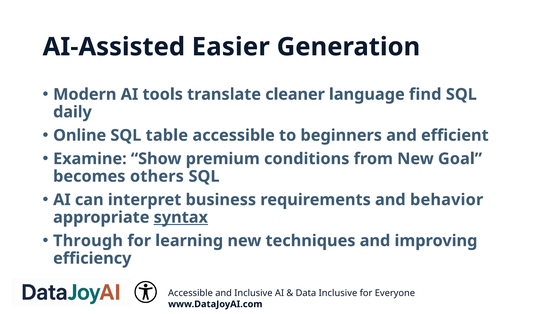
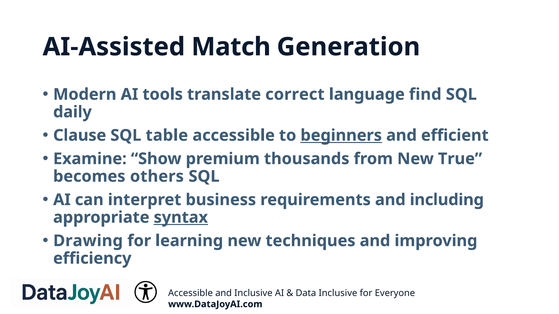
Easier: Easier -> Match
cleaner: cleaner -> correct
Online: Online -> Clause
beginners underline: none -> present
conditions: conditions -> thousands
Goal: Goal -> True
behavior: behavior -> including
Through: Through -> Drawing
